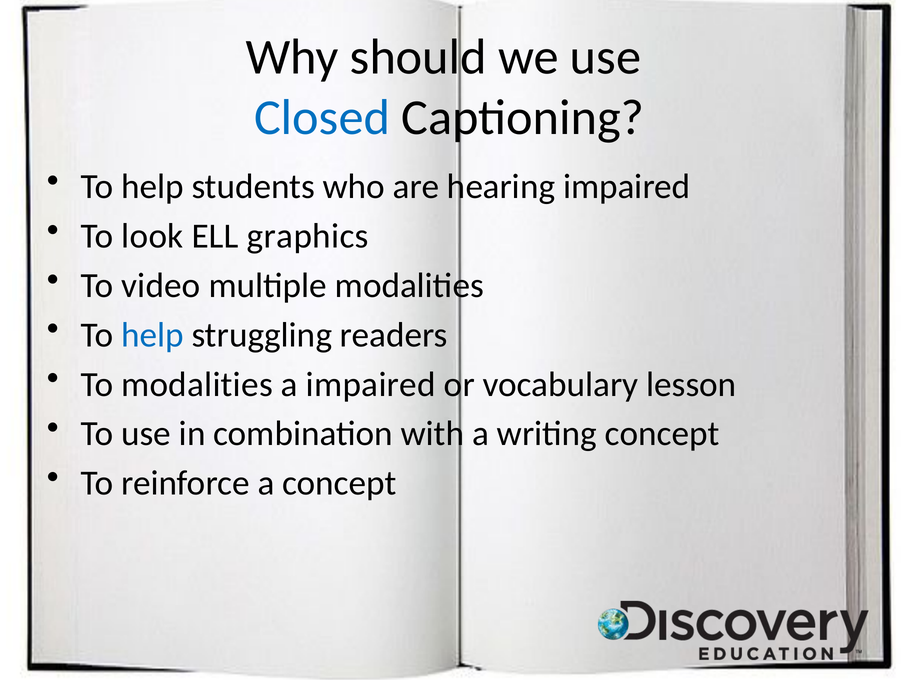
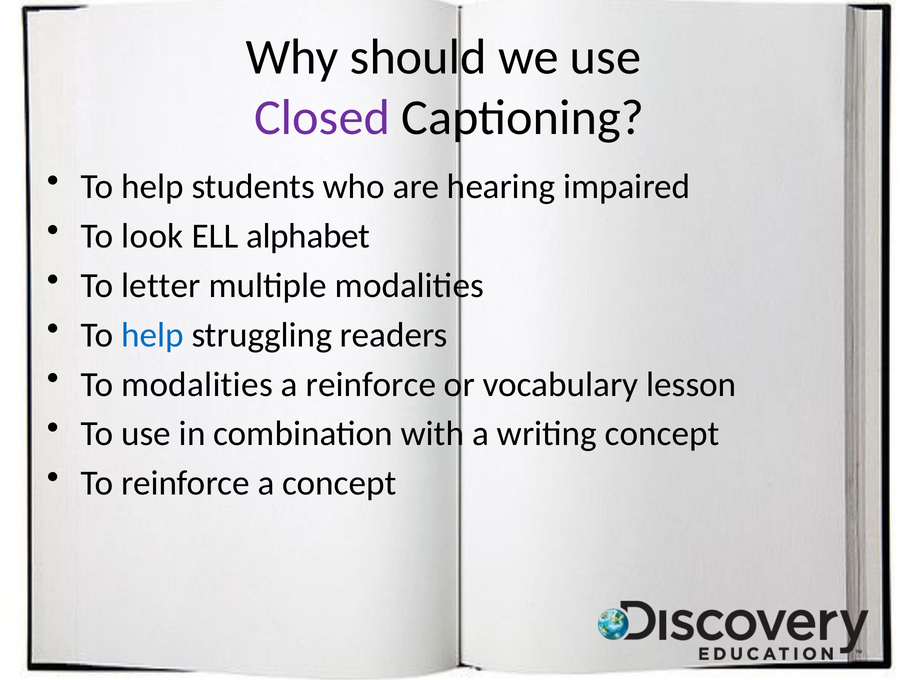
Closed colour: blue -> purple
graphics: graphics -> alphabet
video: video -> letter
a impaired: impaired -> reinforce
